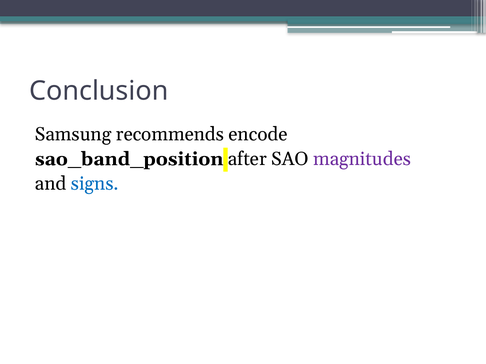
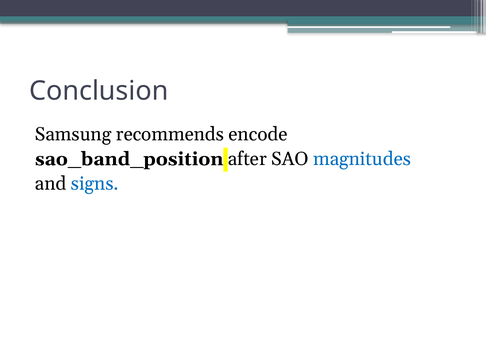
magnitudes colour: purple -> blue
